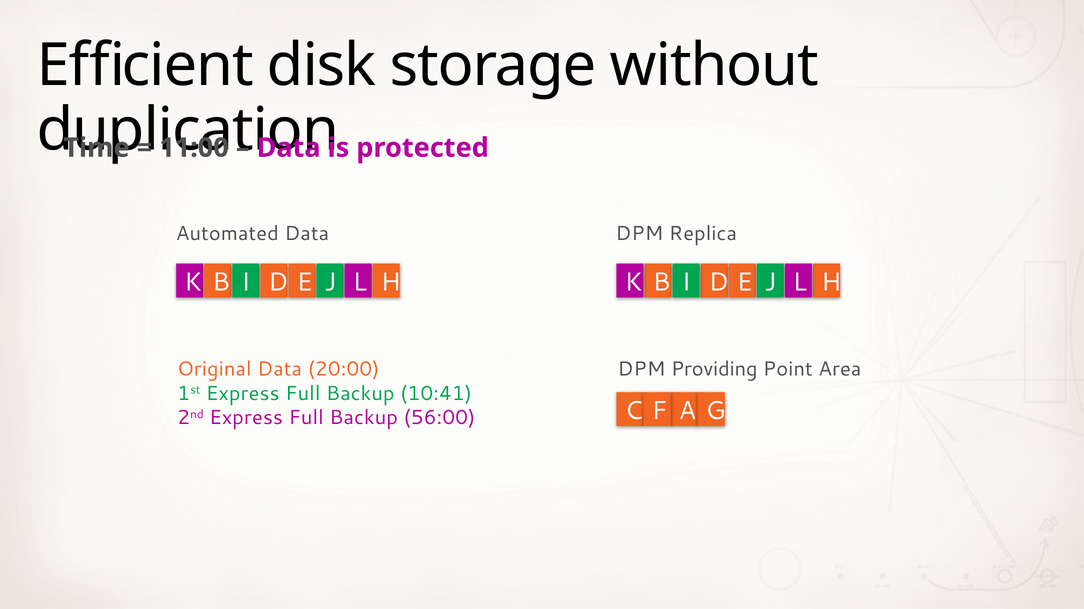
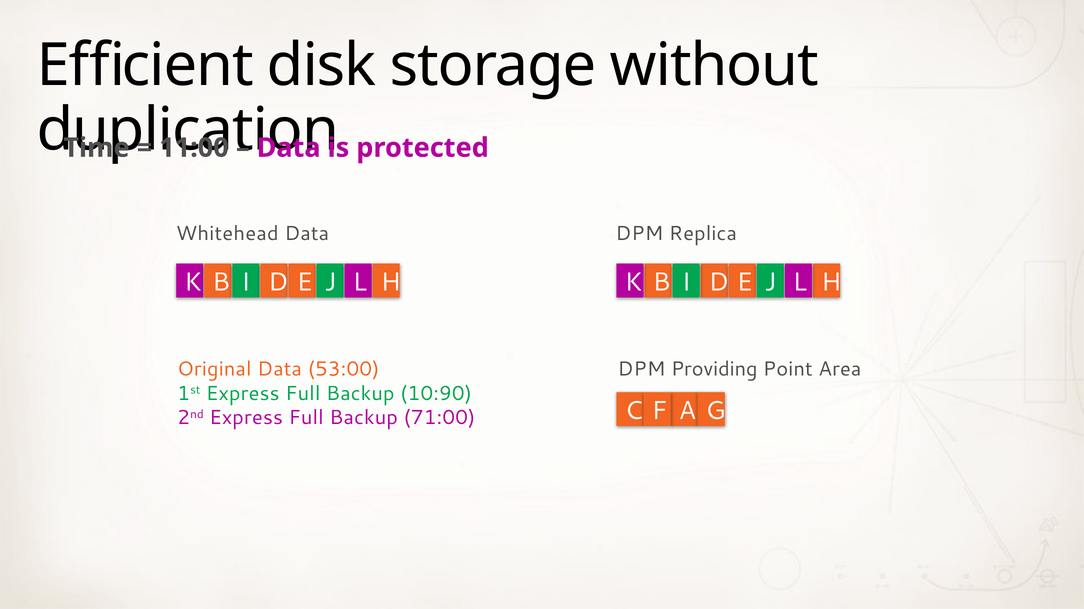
Automated: Automated -> Whitehead
20:00: 20:00 -> 53:00
10:41: 10:41 -> 10:90
56:00: 56:00 -> 71:00
